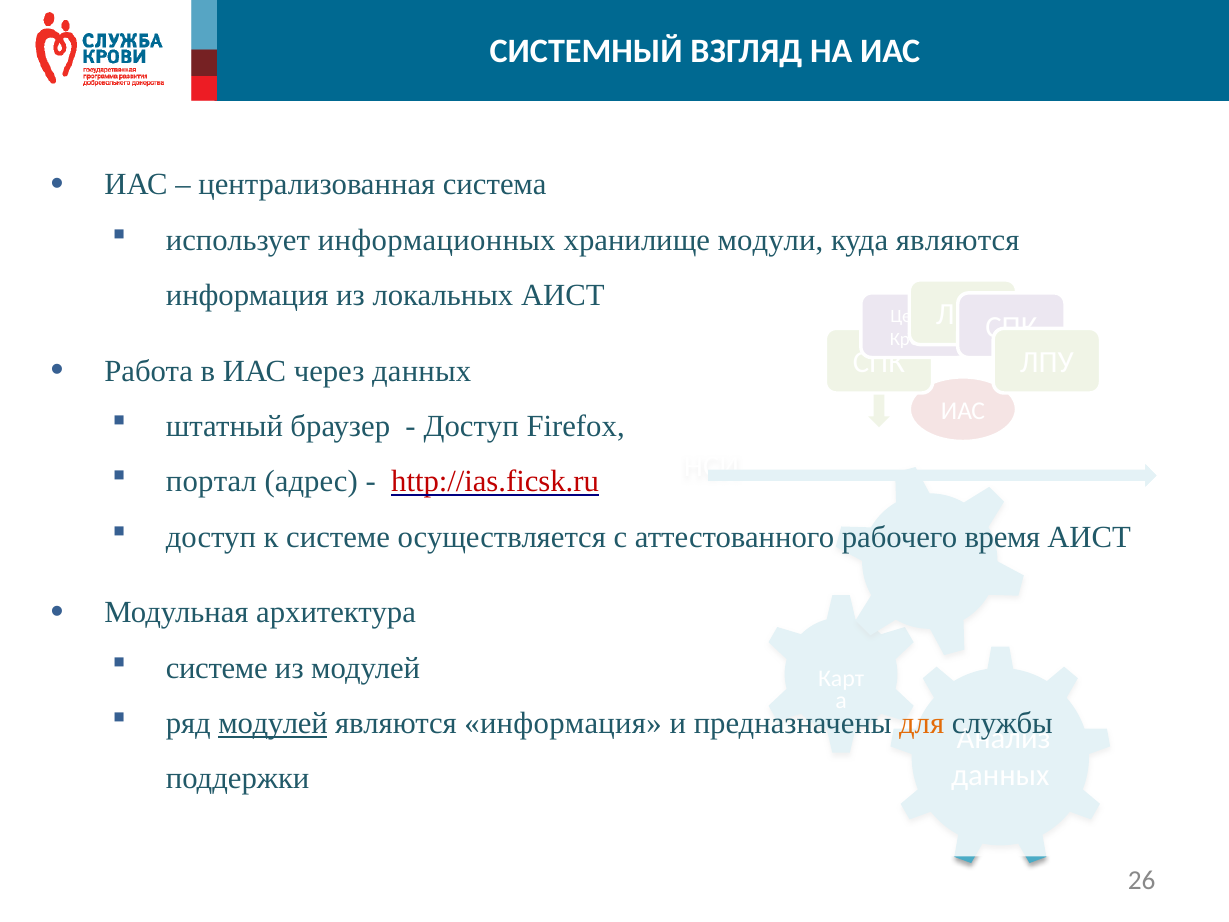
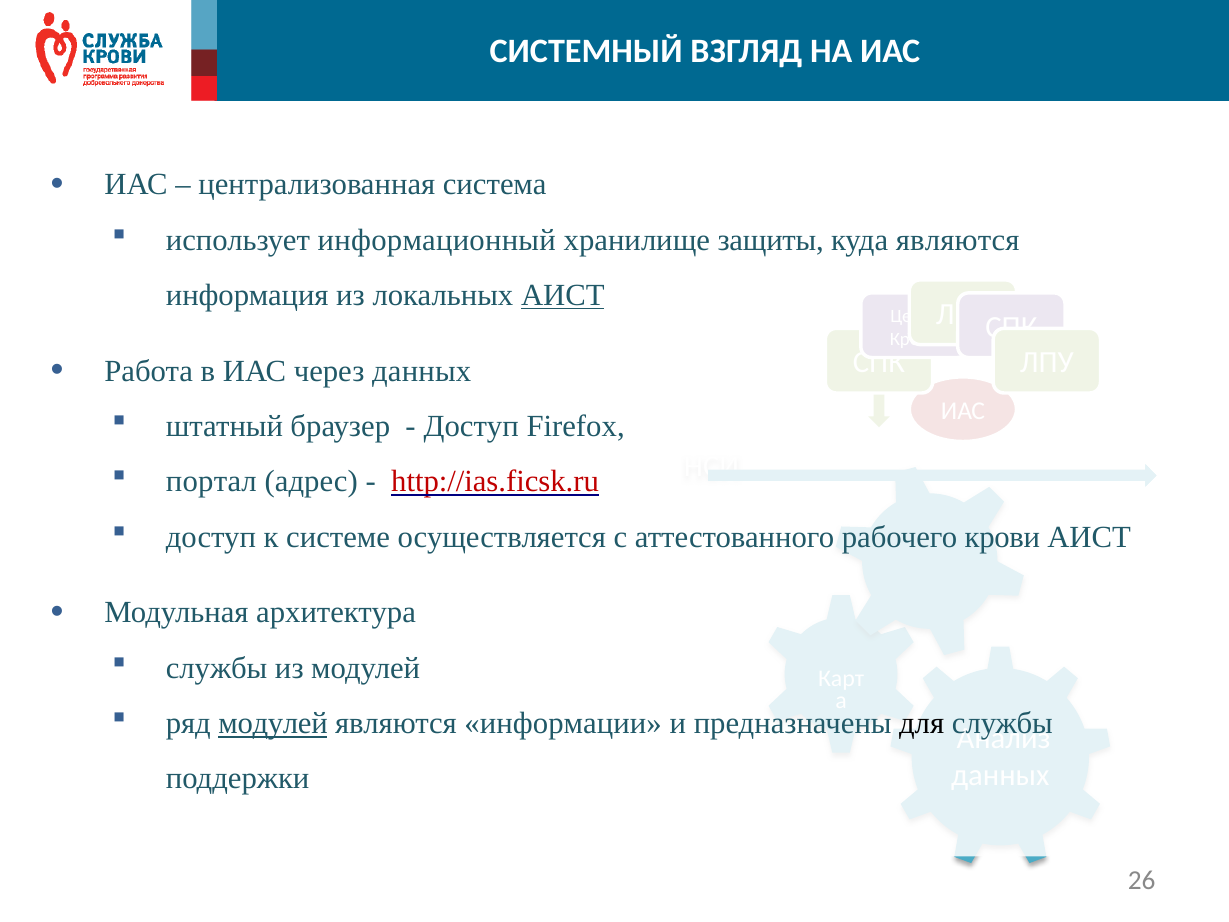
информационных: информационных -> информационный
модули: модули -> защиты
АИСТ at (563, 295) underline: none -> present
рабочего время: время -> крови
системе at (217, 668): системе -> службы
информация at (563, 723): информация -> информации
для colour: orange -> black
